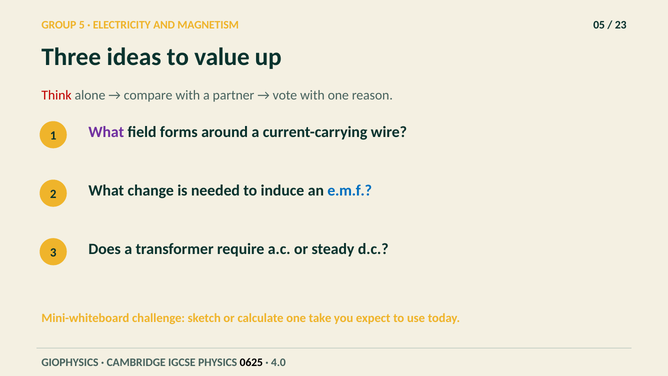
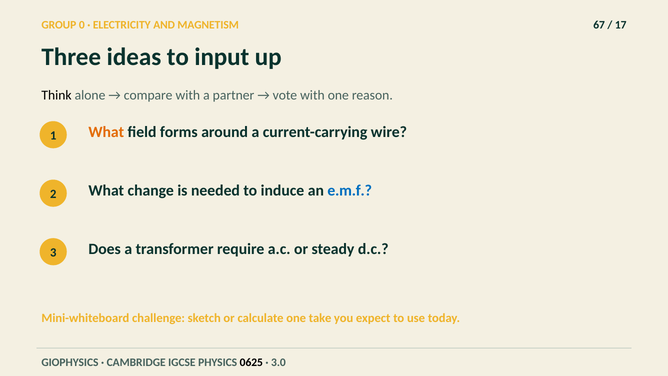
5: 5 -> 0
05: 05 -> 67
23: 23 -> 17
value: value -> input
Think colour: red -> black
What at (106, 132) colour: purple -> orange
4.0: 4.0 -> 3.0
